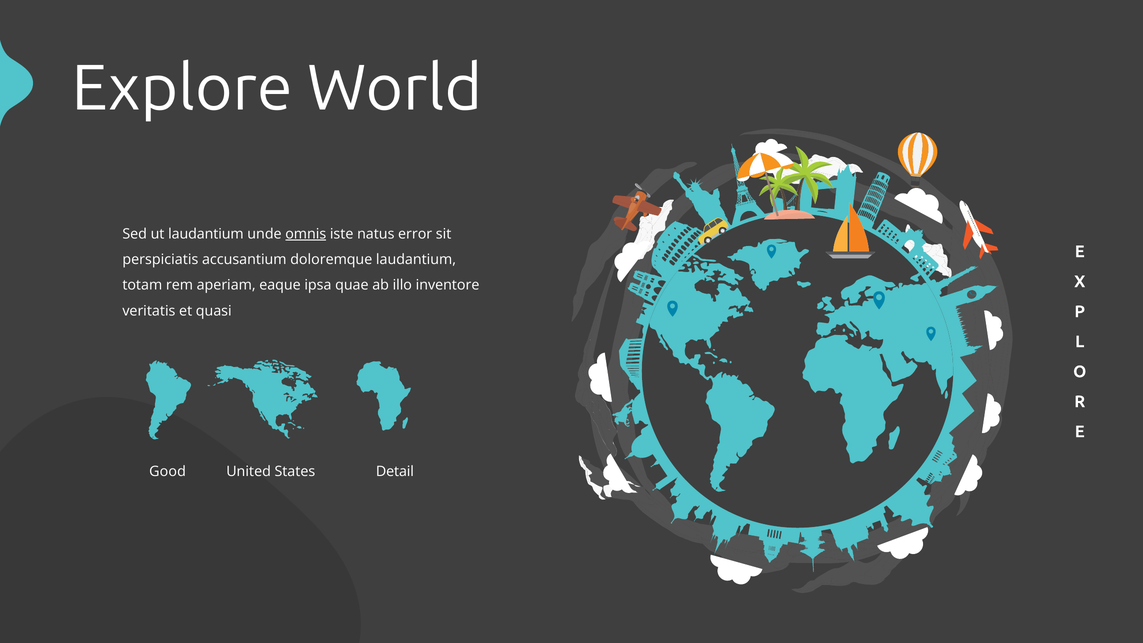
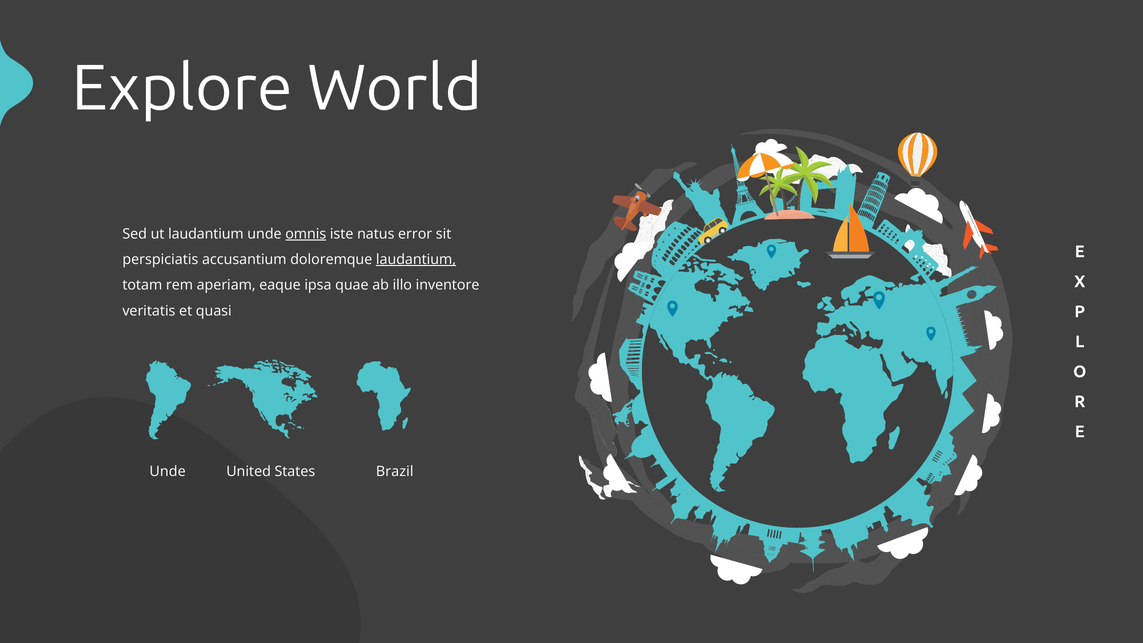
laudantium at (416, 259) underline: none -> present
Good at (168, 471): Good -> Unde
Detail: Detail -> Brazil
